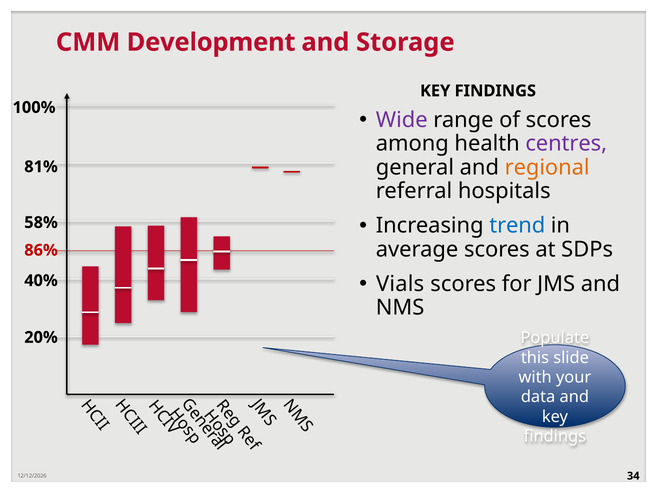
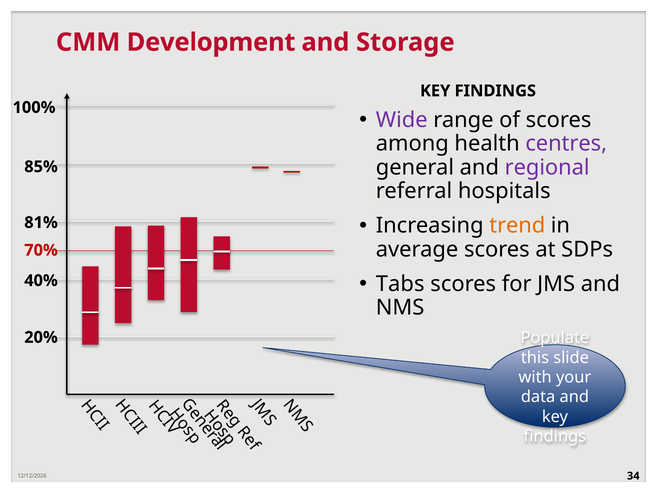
regional colour: orange -> purple
81%: 81% -> 85%
trend colour: blue -> orange
58%: 58% -> 81%
86%: 86% -> 70%
Vials: Vials -> Tabs
